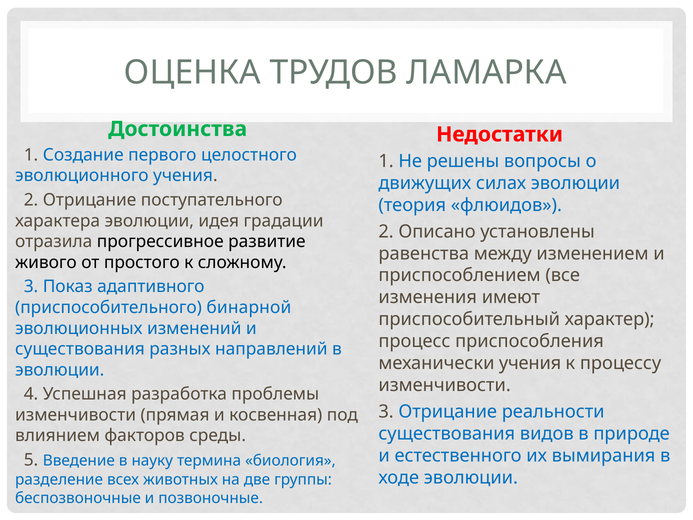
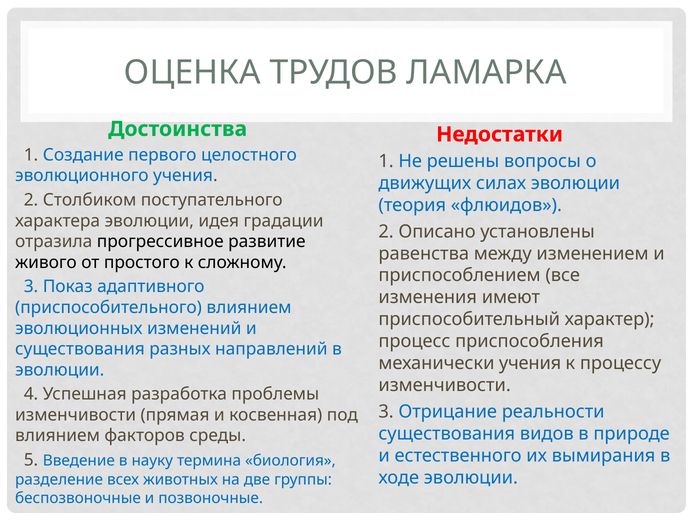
2 Отрицание: Отрицание -> Столбиком
приспособительного бинарной: бинарной -> влиянием
